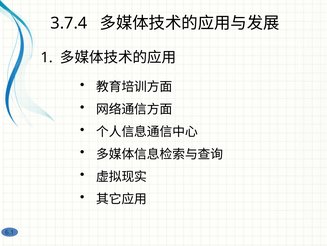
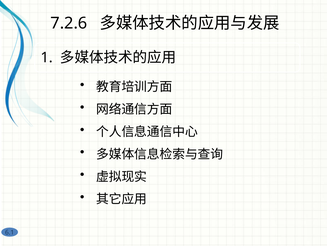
3.7.4: 3.7.4 -> 7.2.6
